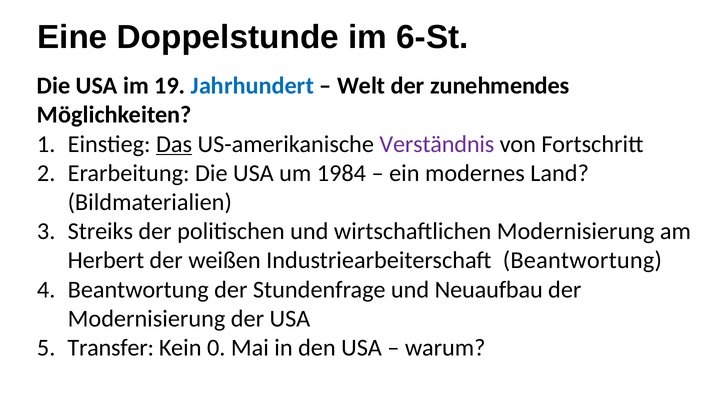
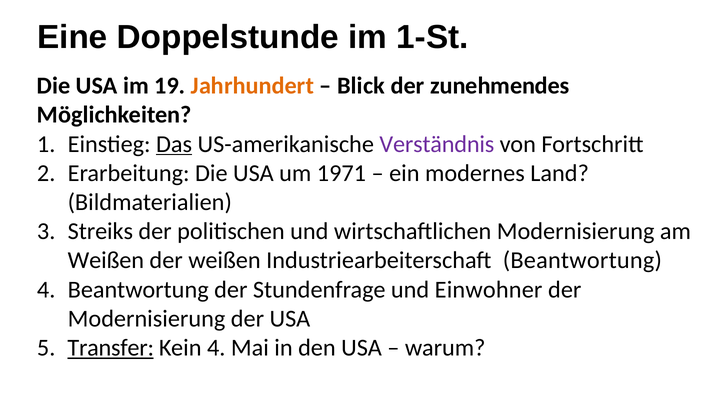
6-St: 6-St -> 1-St
Jahrhundert colour: blue -> orange
Welt: Welt -> Blick
1984: 1984 -> 1971
Herbert at (106, 261): Herbert -> Weißen
Neuaufbau: Neuaufbau -> Einwohner
Transfer underline: none -> present
Kein 0: 0 -> 4
